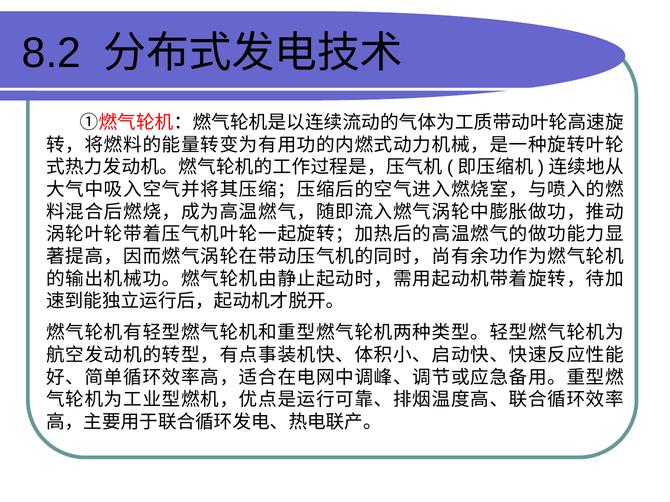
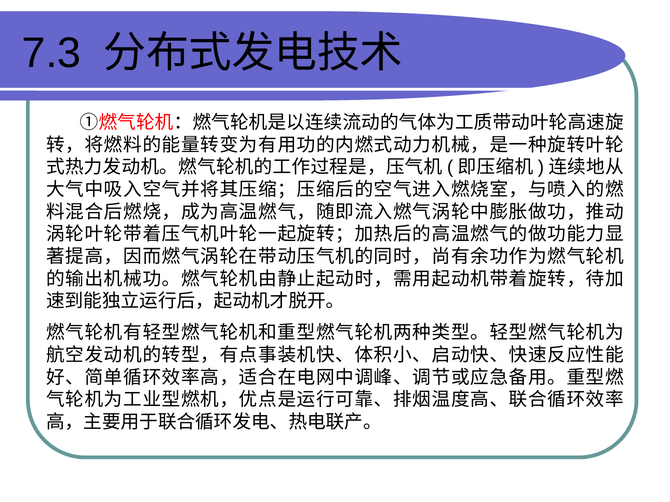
8.2: 8.2 -> 7.3
